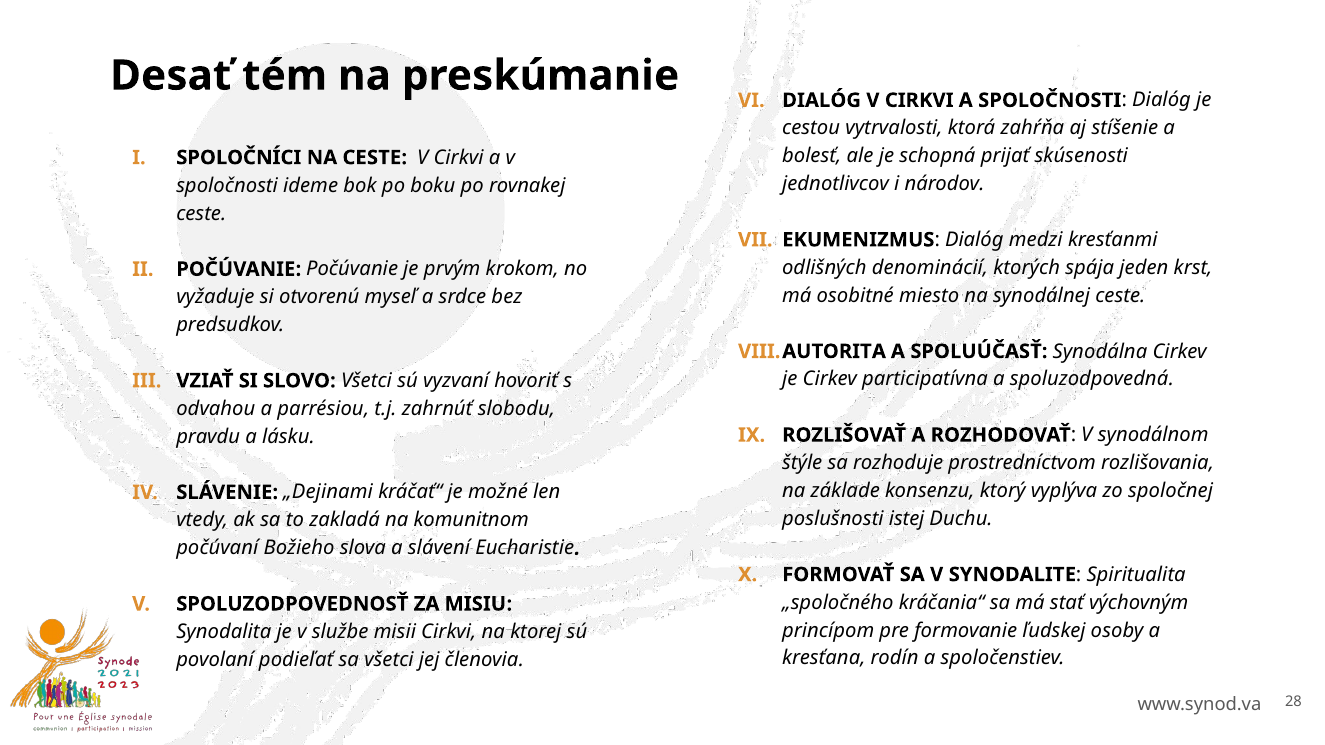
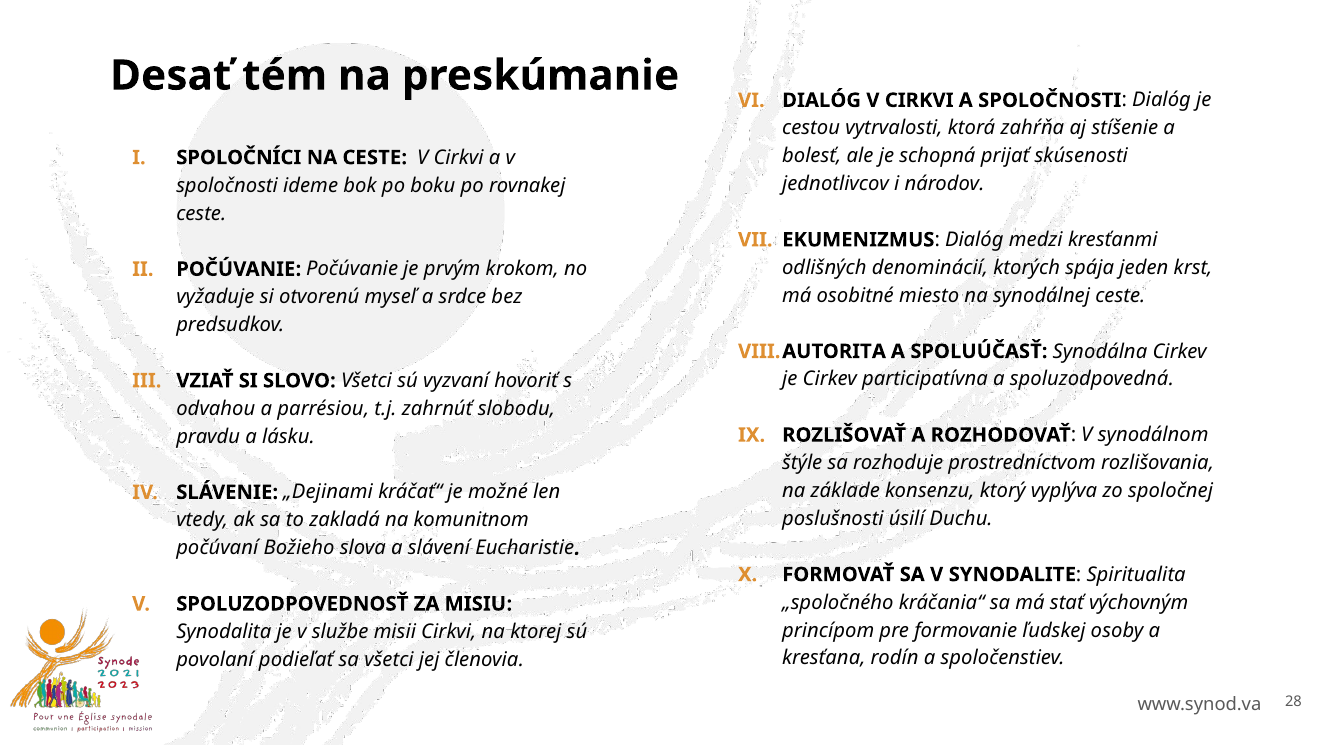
istej: istej -> úsilí
